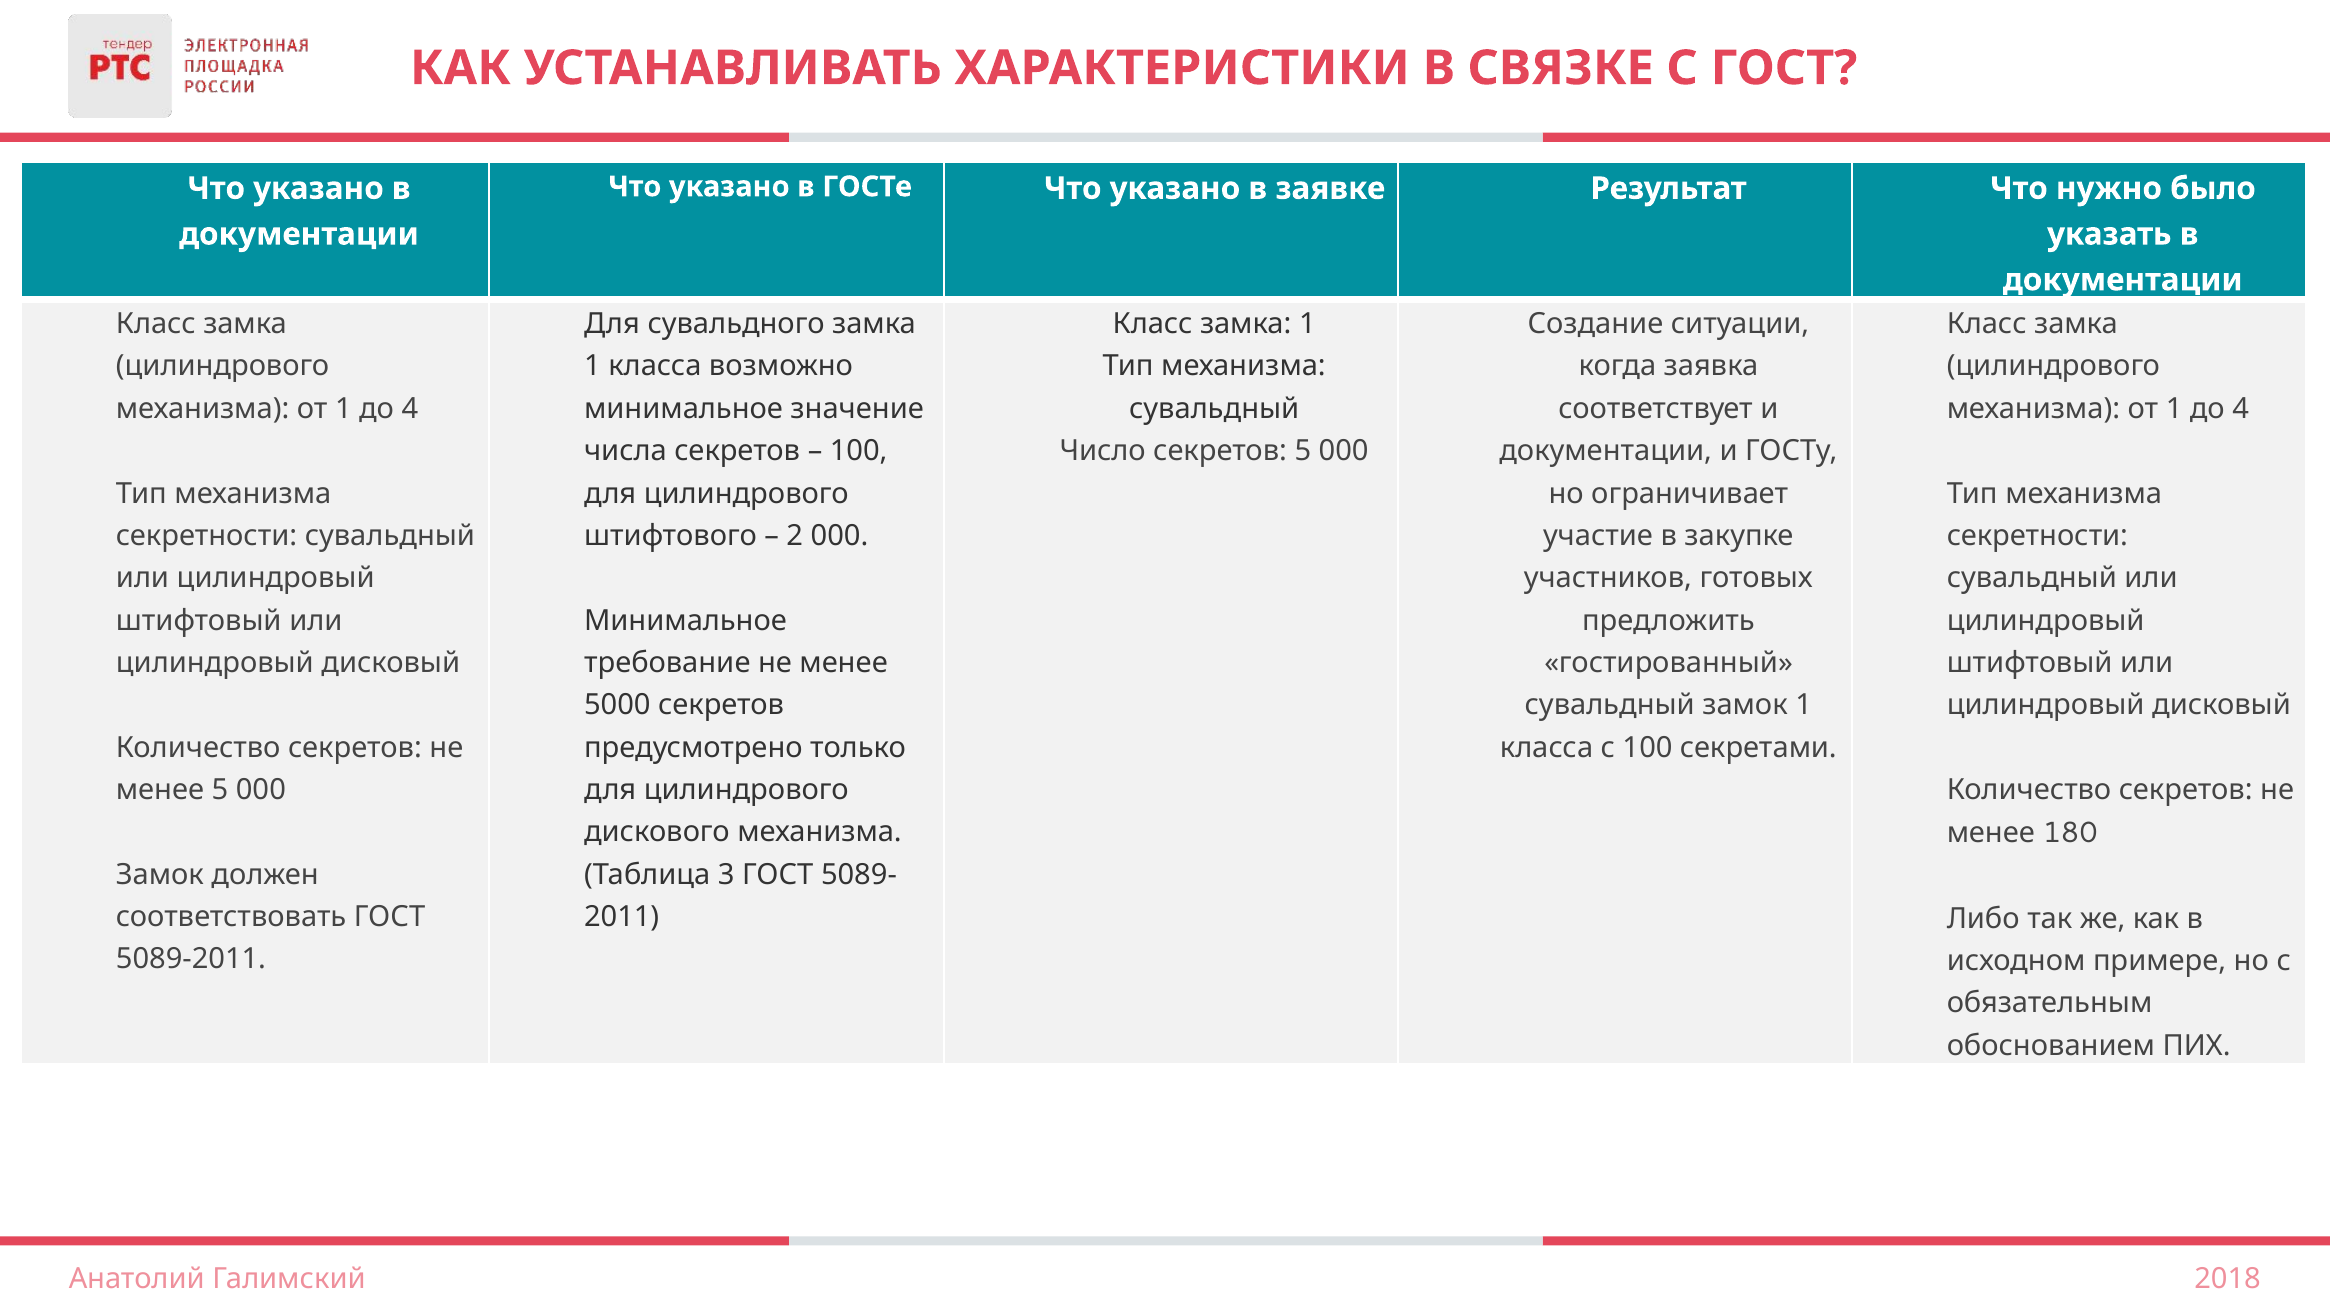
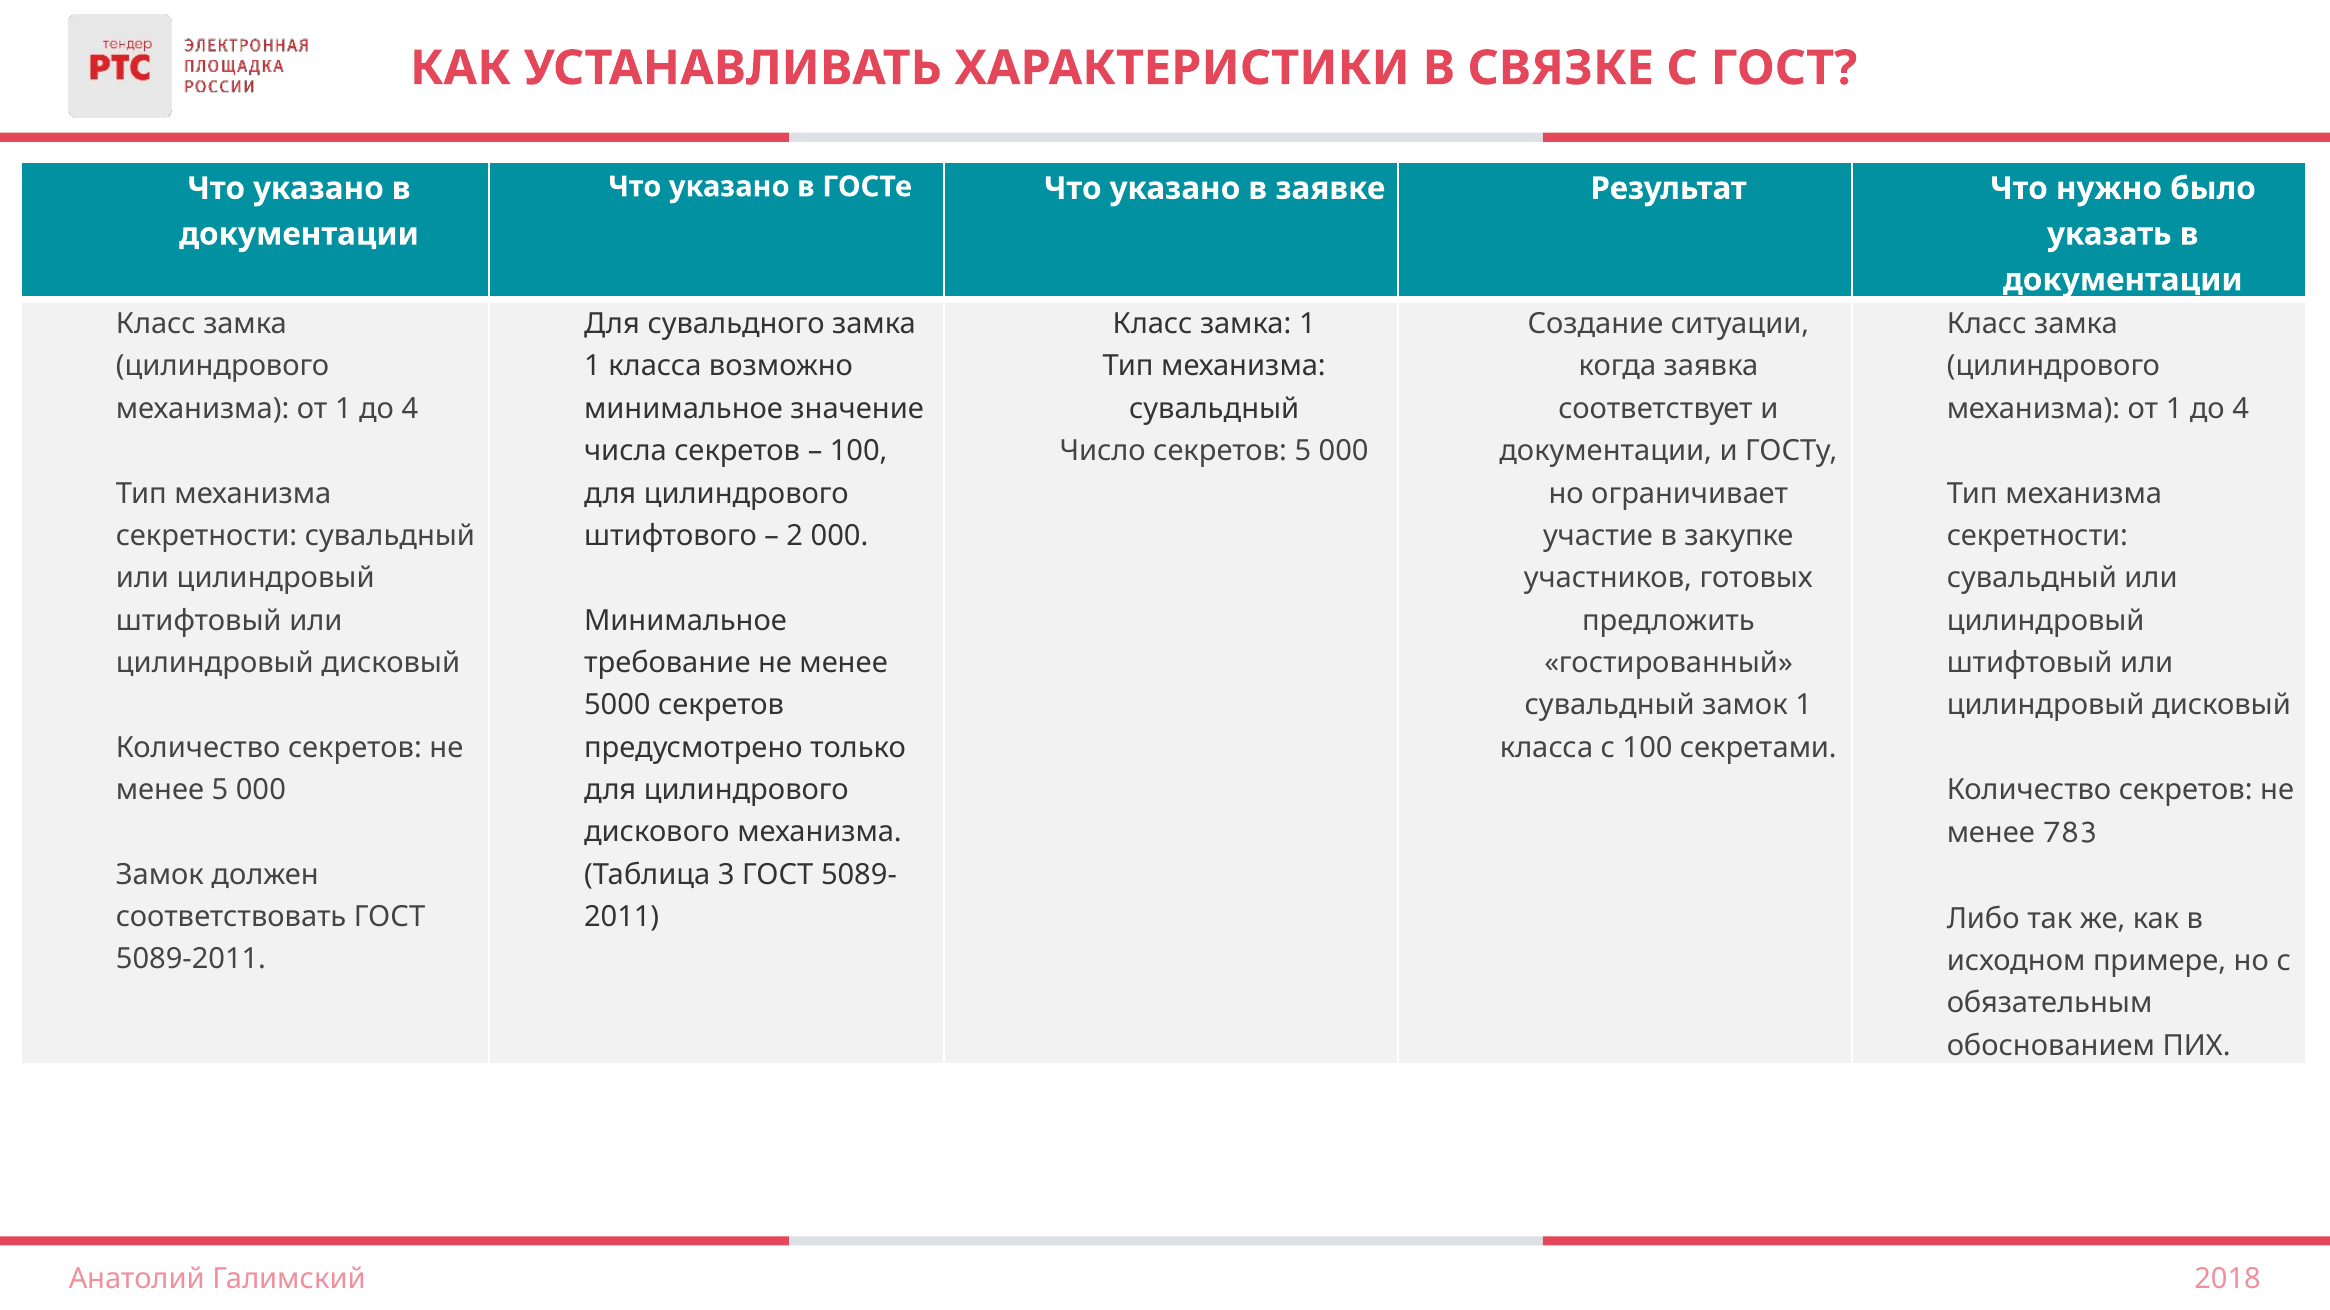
180: 180 -> 783
